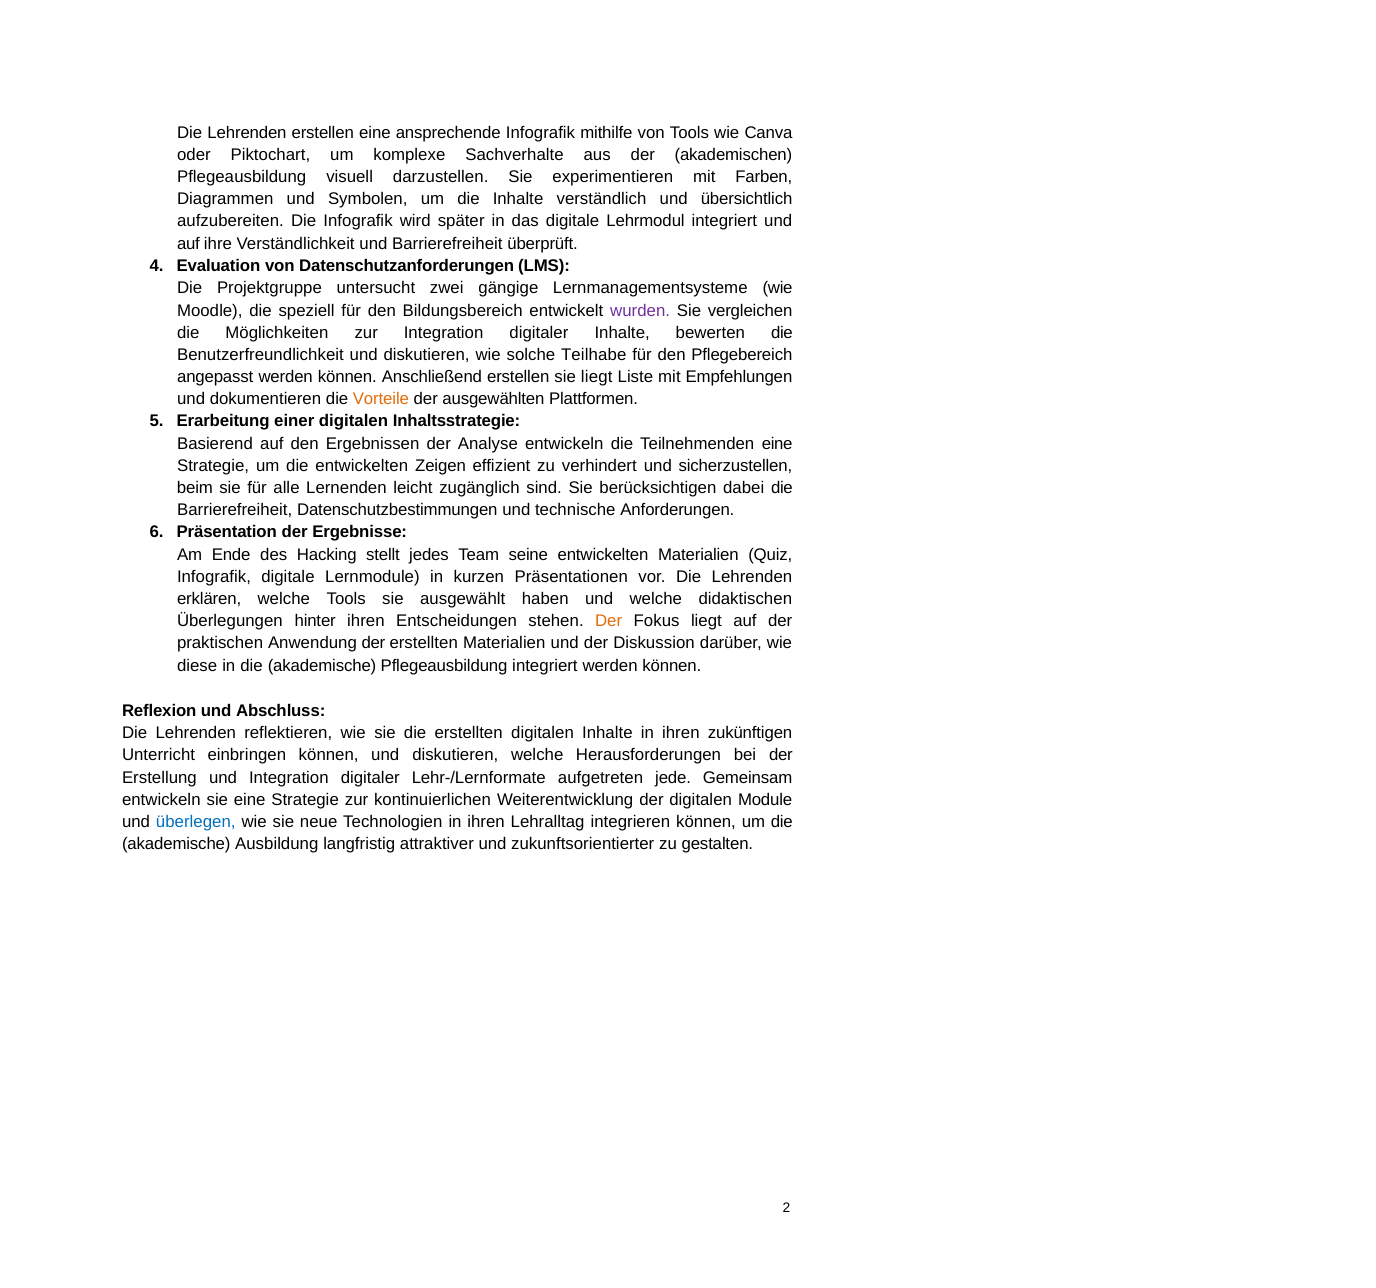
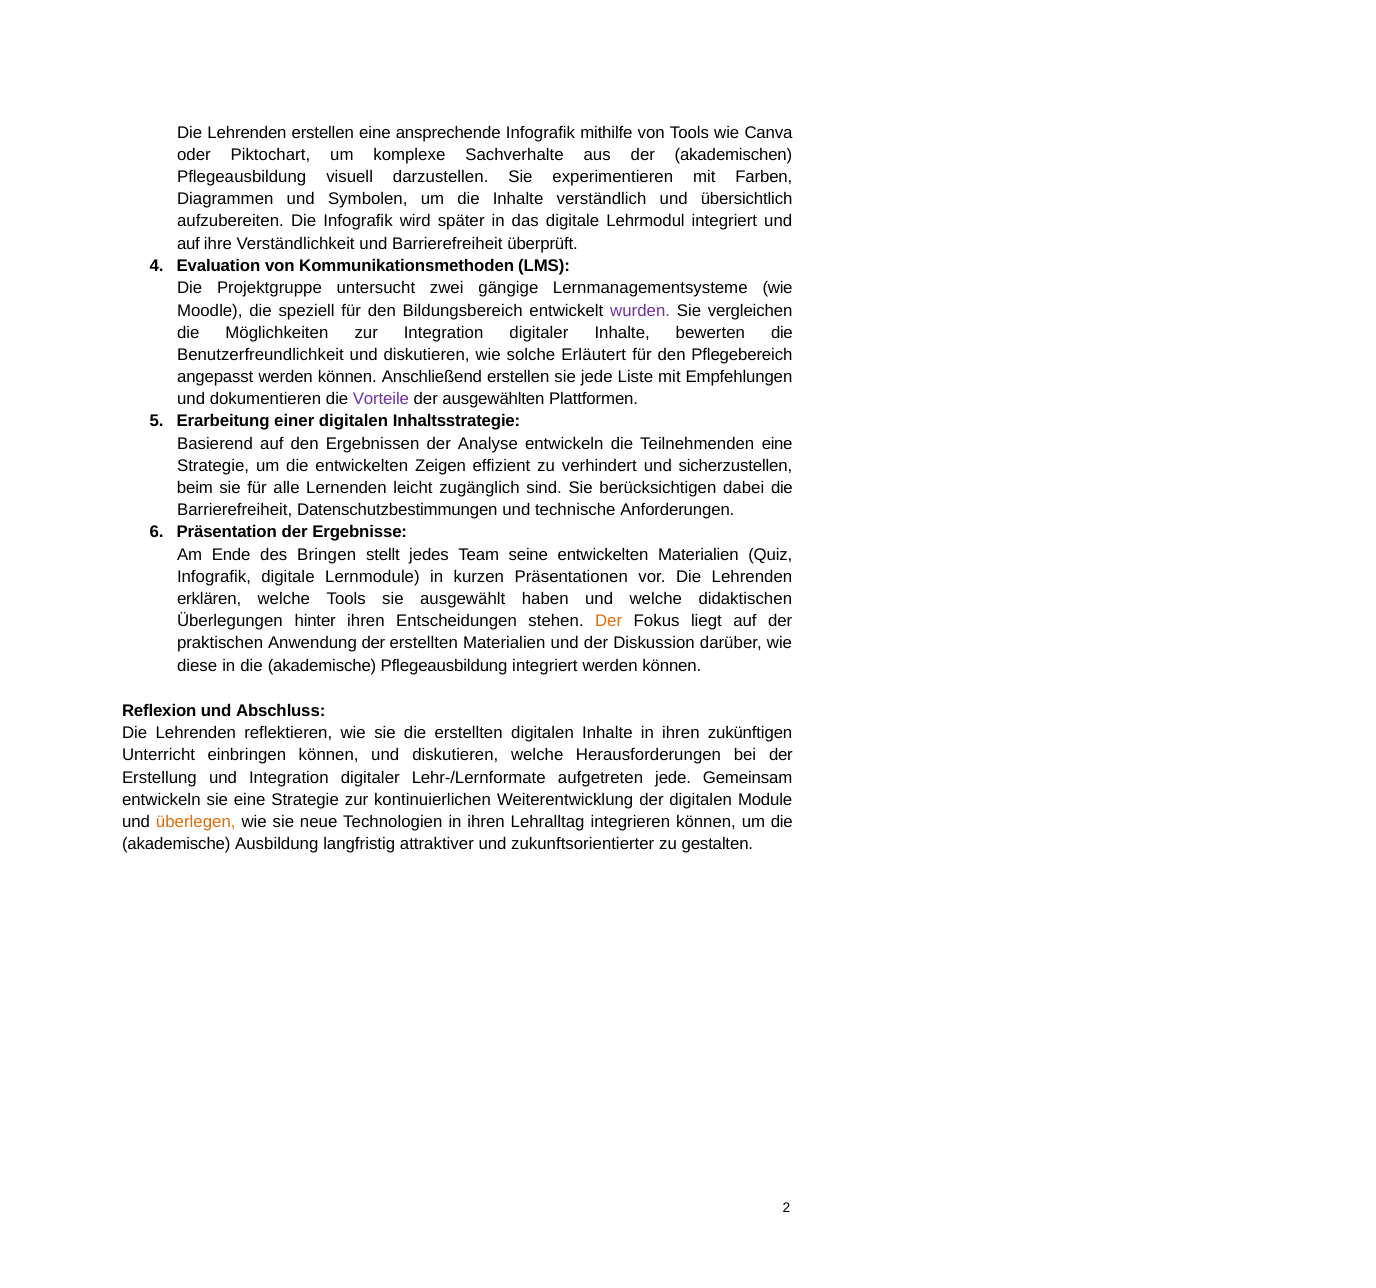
Datenschutzanforderungen: Datenschutzanforderungen -> Kommunikationsmethoden
Teilhabe: Teilhabe -> Erläutert
sie liegt: liegt -> jede
Vorteile colour: orange -> purple
Hacking: Hacking -> Bringen
überlegen colour: blue -> orange
